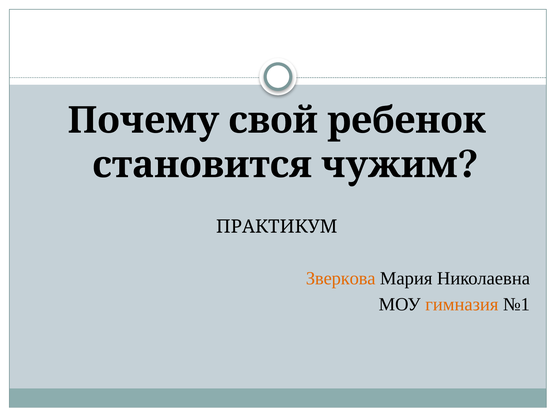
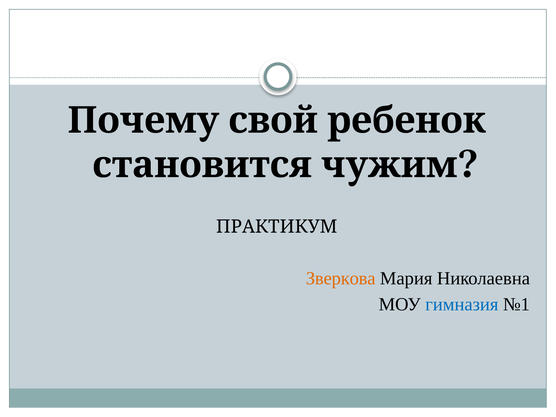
гимназия colour: orange -> blue
